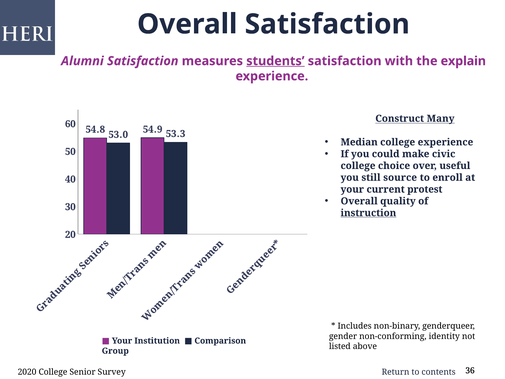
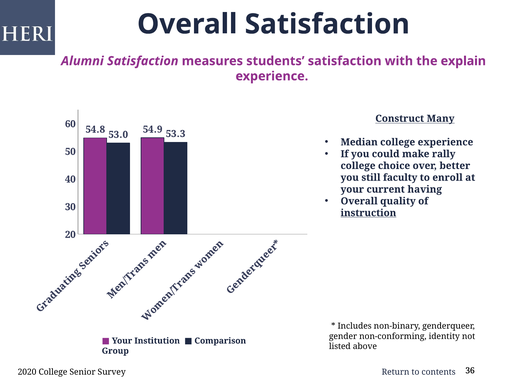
students underline: present -> none
civic: civic -> rally
useful: useful -> better
source: source -> faculty
protest: protest -> having
